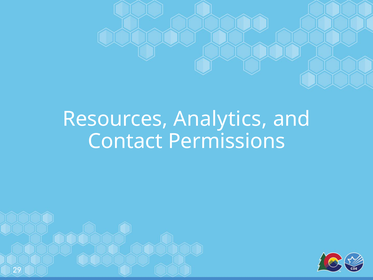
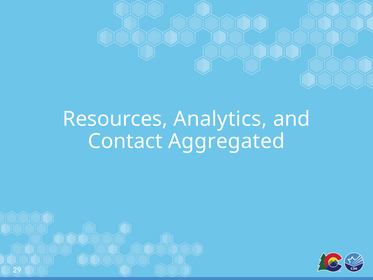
Permissions: Permissions -> Aggregated
